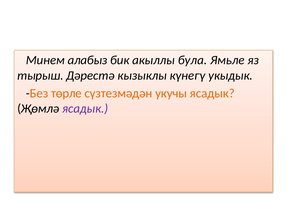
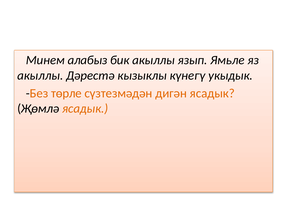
була: була -> язып
тырыш at (40, 76): тырыш -> акыллы
укучы: укучы -> дигән
ясадык at (85, 109) colour: purple -> orange
